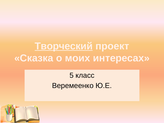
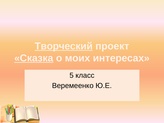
Сказка underline: none -> present
